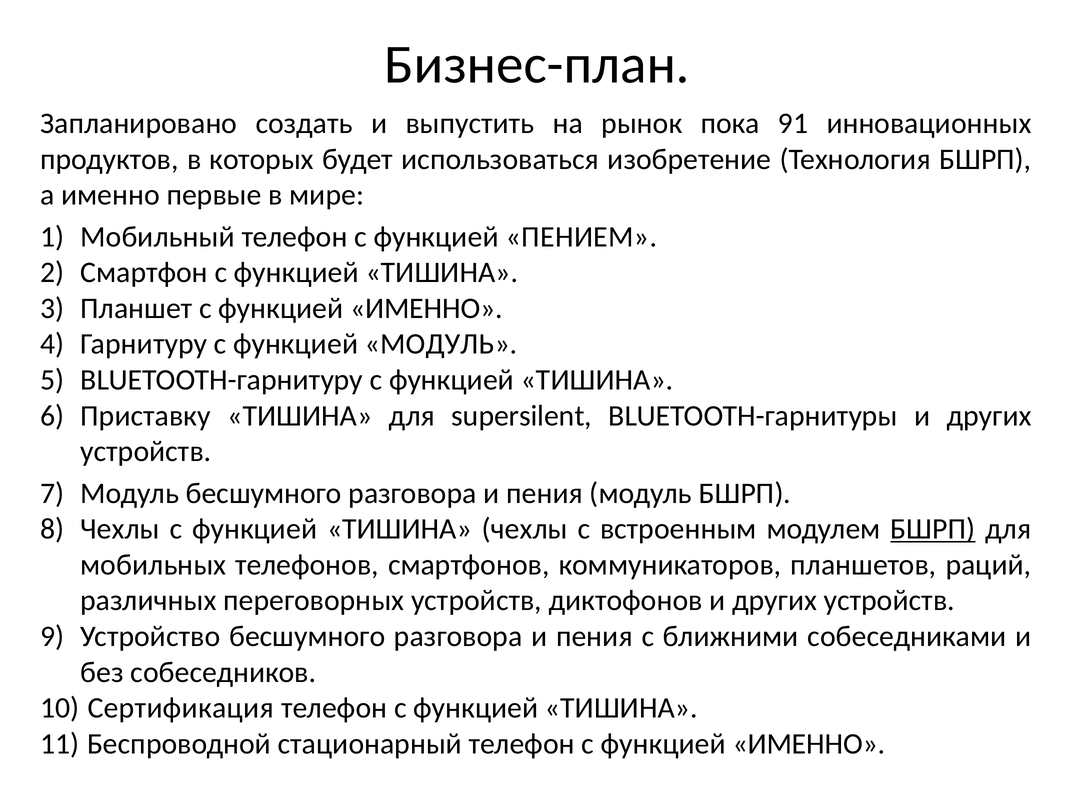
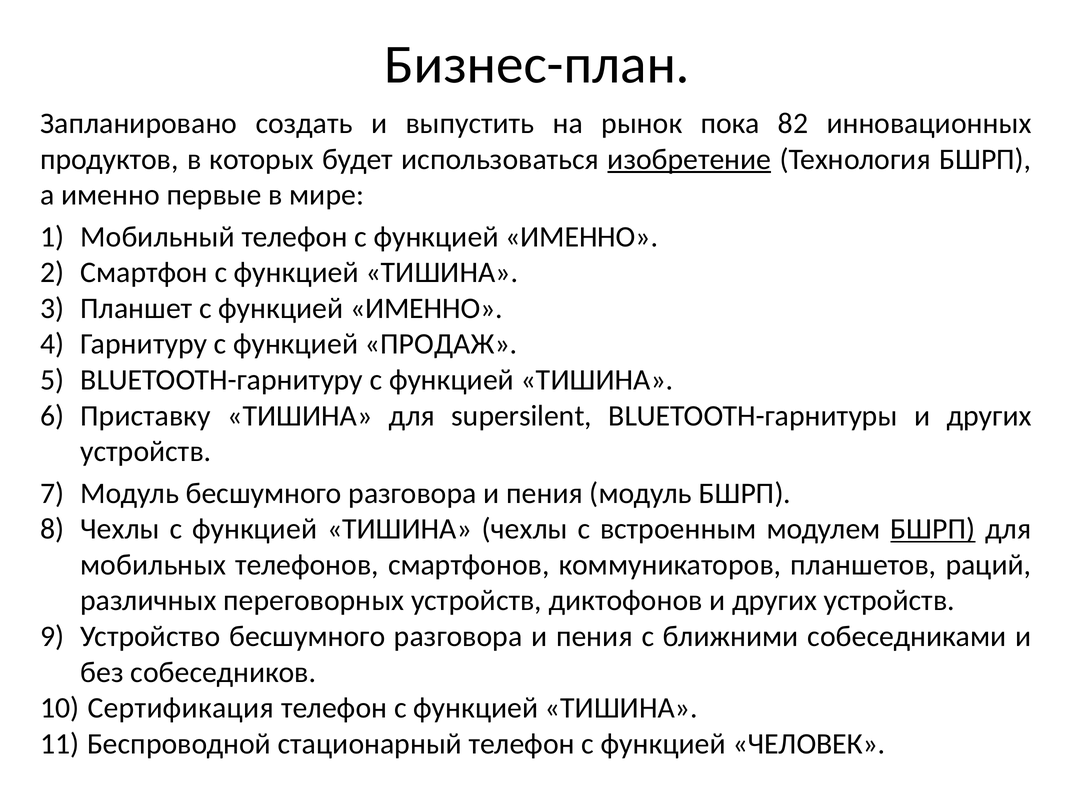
91: 91 -> 82
изобретение underline: none -> present
телефон с функцией ПЕНИЕМ: ПЕНИЕМ -> ИМЕННО
функцией МОДУЛЬ: МОДУЛЬ -> ПРОДАЖ
телефон с функцией ИМЕННО: ИМЕННО -> ЧЕЛОВЕК
